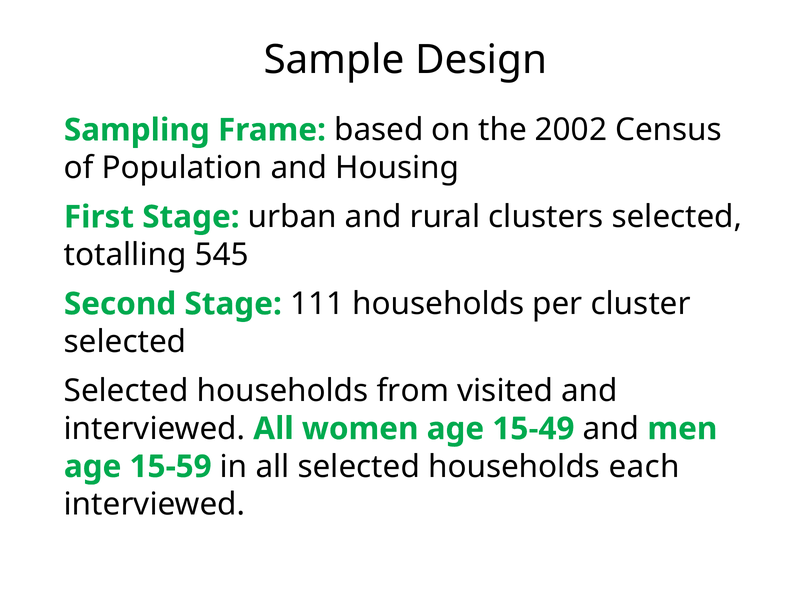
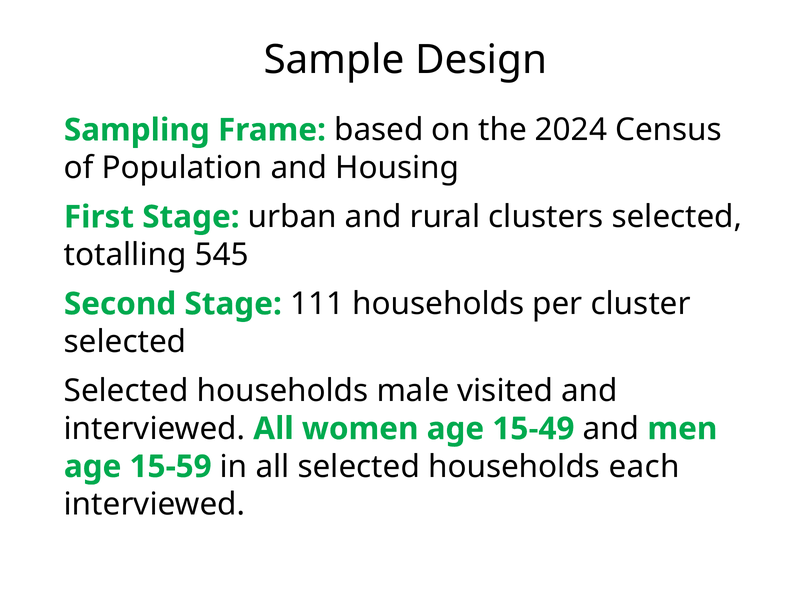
2002: 2002 -> 2024
from: from -> male
